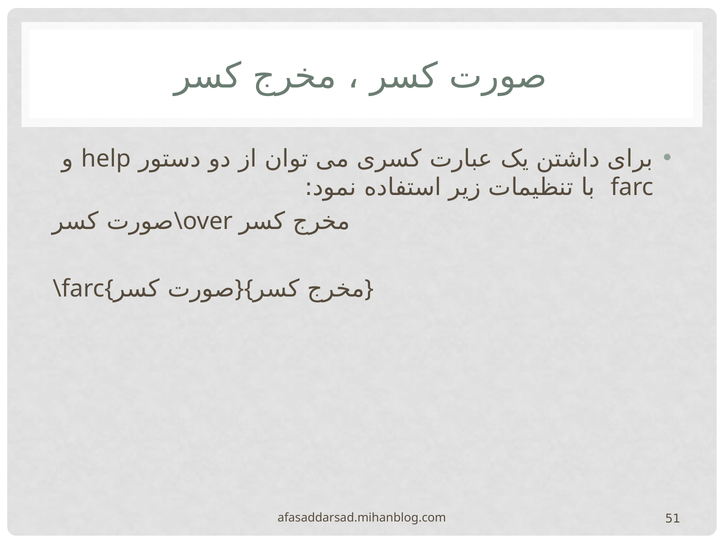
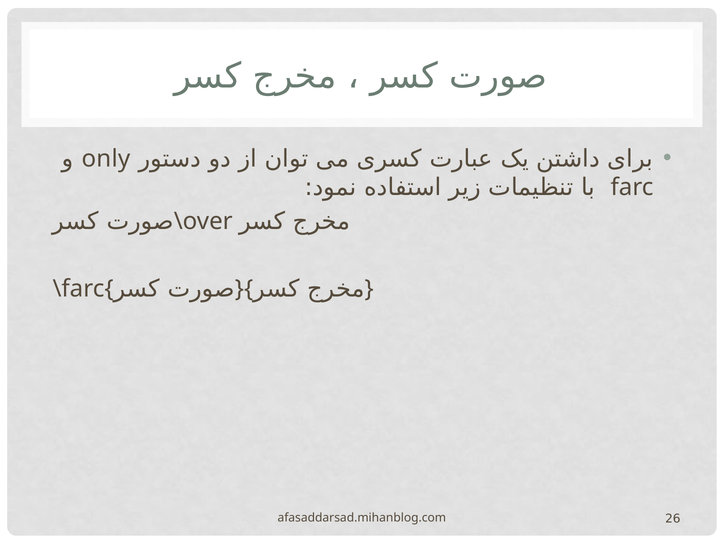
help: help -> only
51: 51 -> 26
